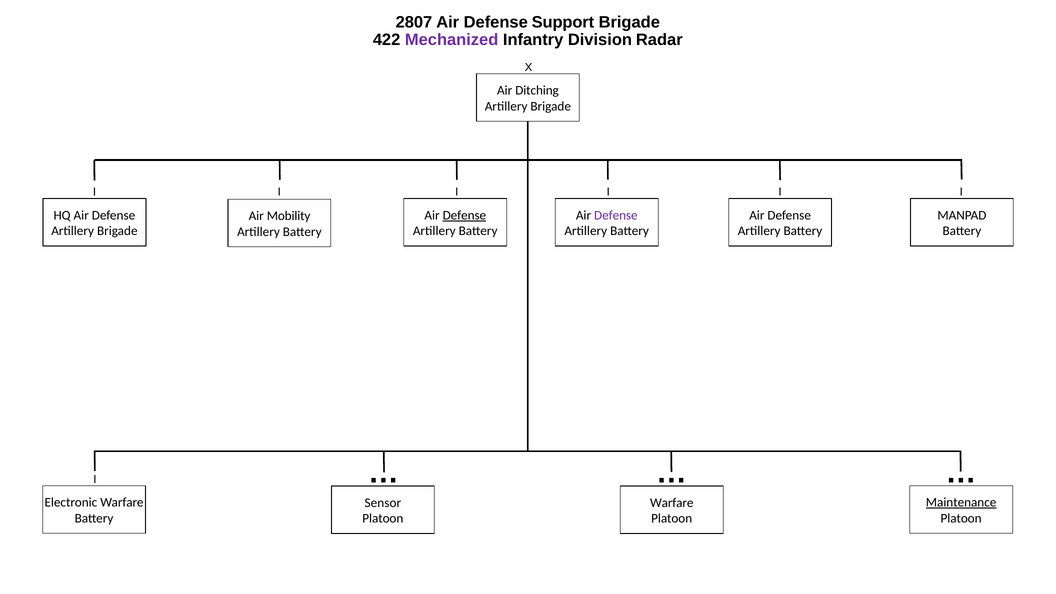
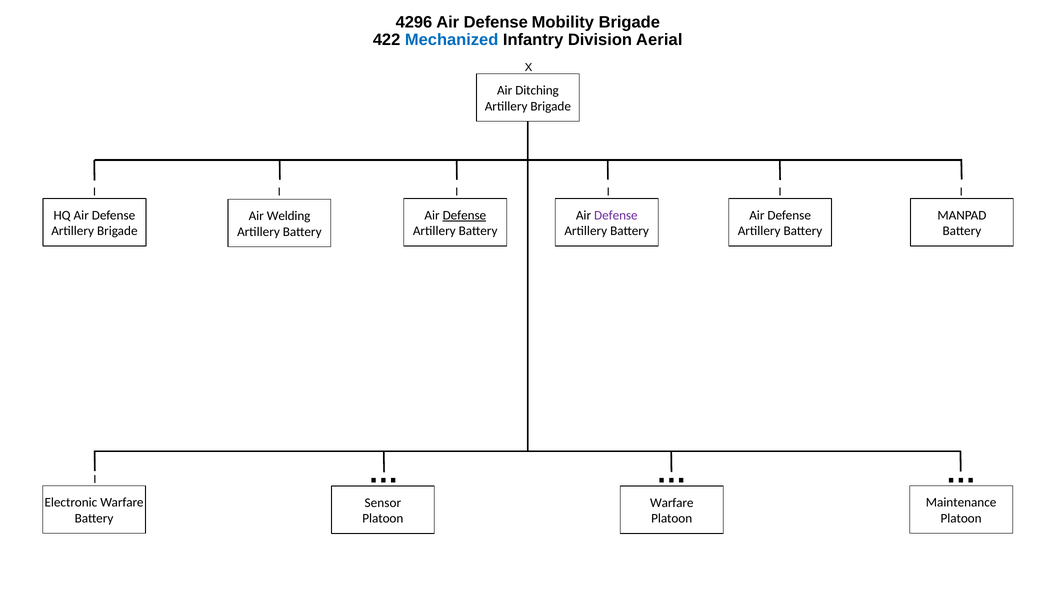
2807: 2807 -> 4296
Support: Support -> Mobility
Mechanized colour: purple -> blue
Radar: Radar -> Aerial
Mobility: Mobility -> Welding
Maintenance underline: present -> none
